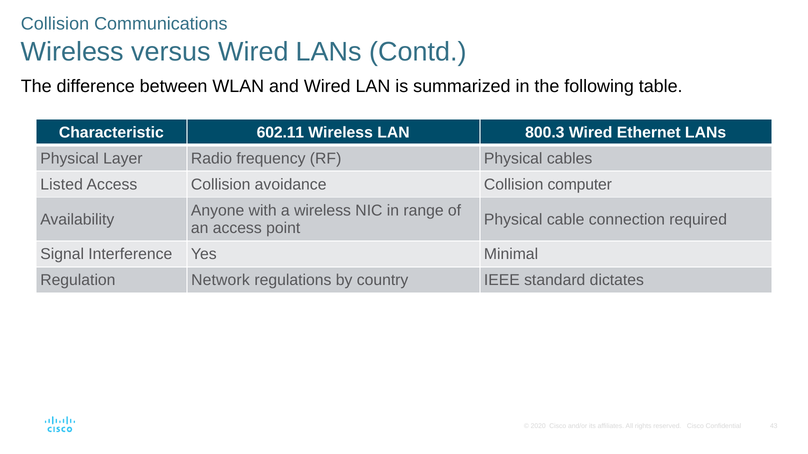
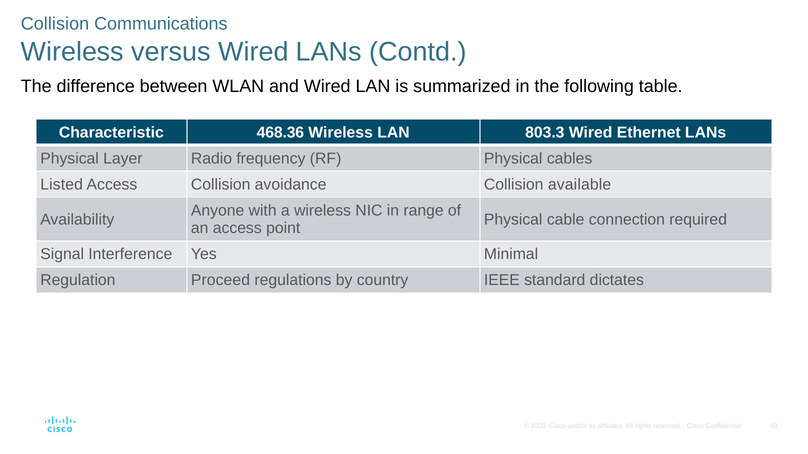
602.11: 602.11 -> 468.36
800.3: 800.3 -> 803.3
computer: computer -> available
Network: Network -> Proceed
